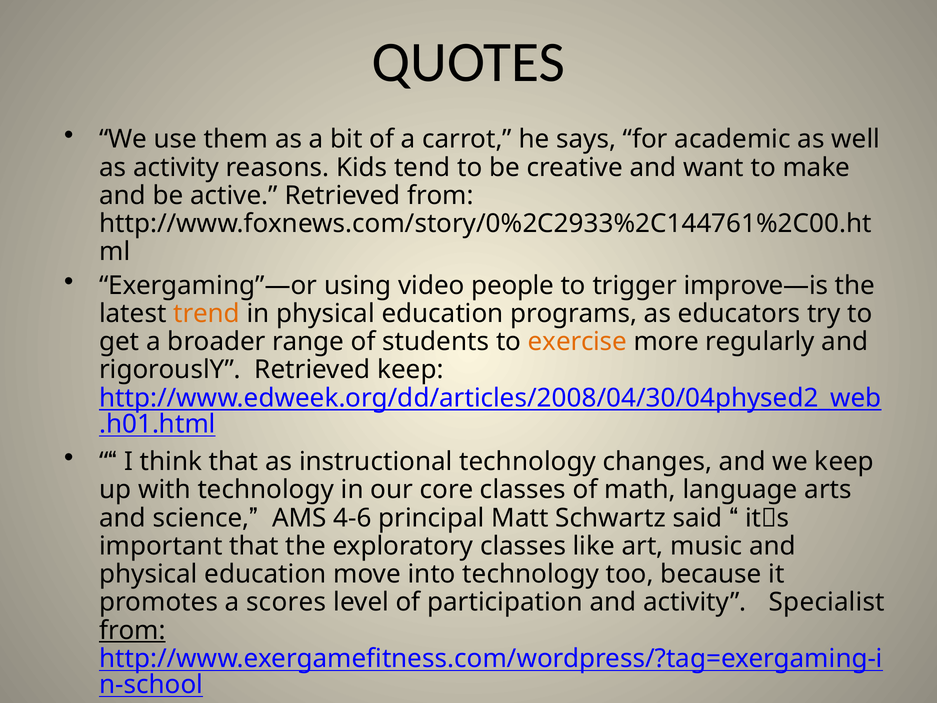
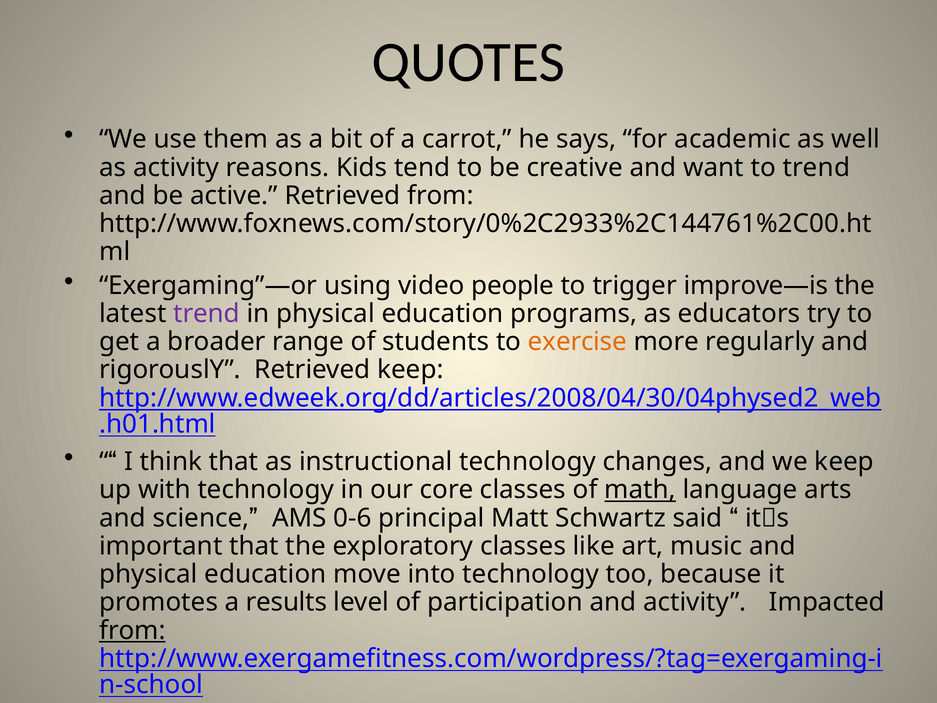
to make: make -> trend
trend at (207, 314) colour: orange -> purple
math underline: none -> present
4-6: 4-6 -> 0-6
scores: scores -> results
Specialist: Specialist -> Impacted
